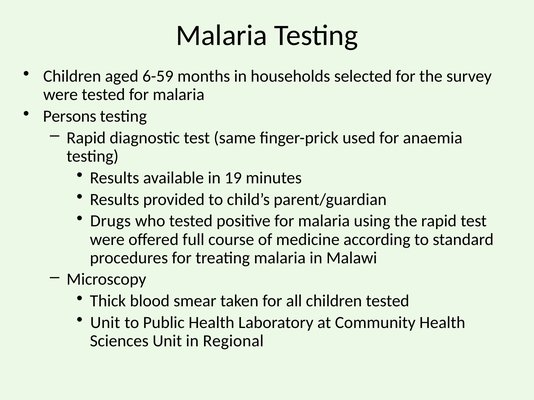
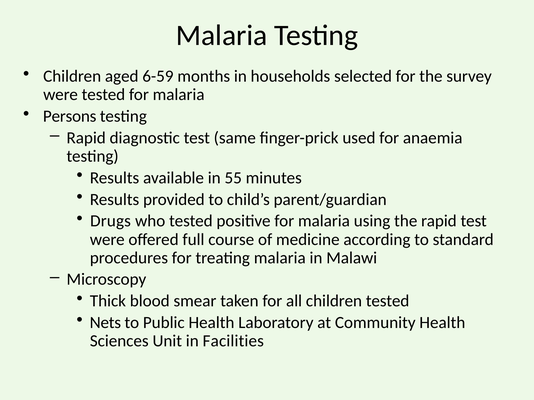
19: 19 -> 55
Unit at (105, 323): Unit -> Nets
Regional: Regional -> Facilities
